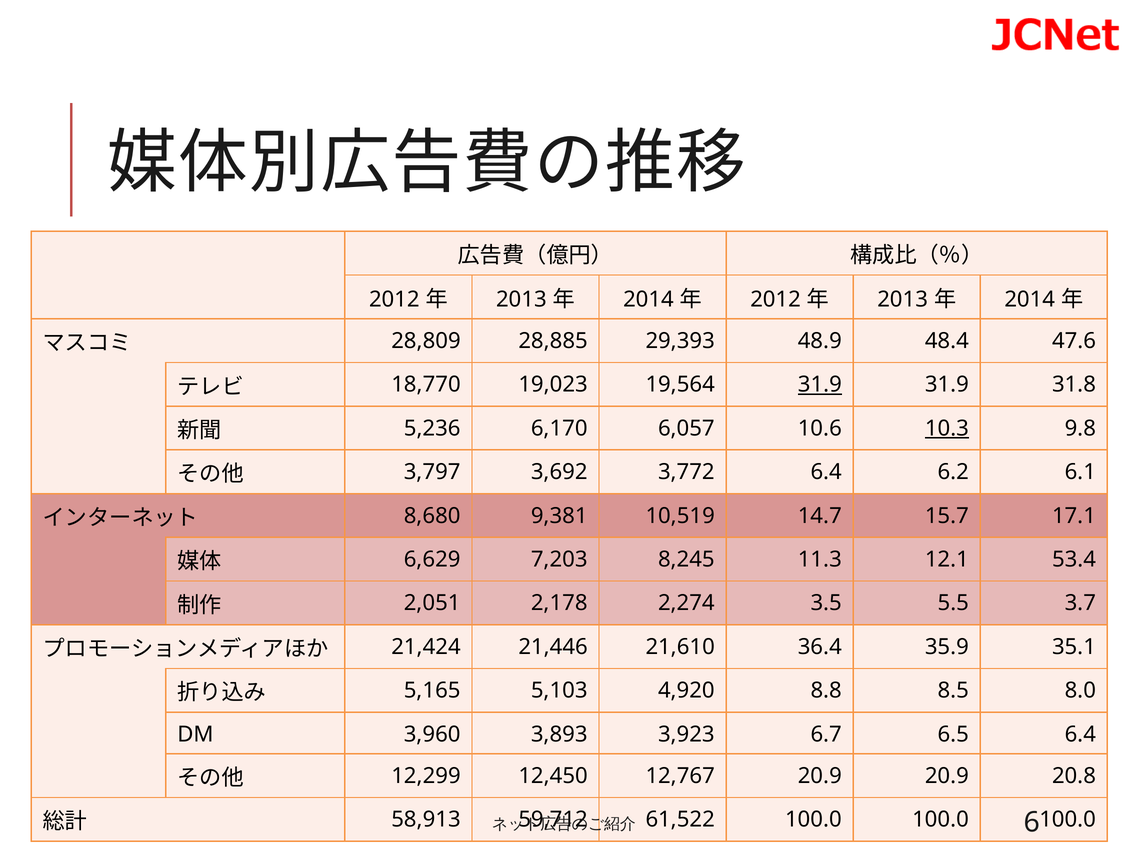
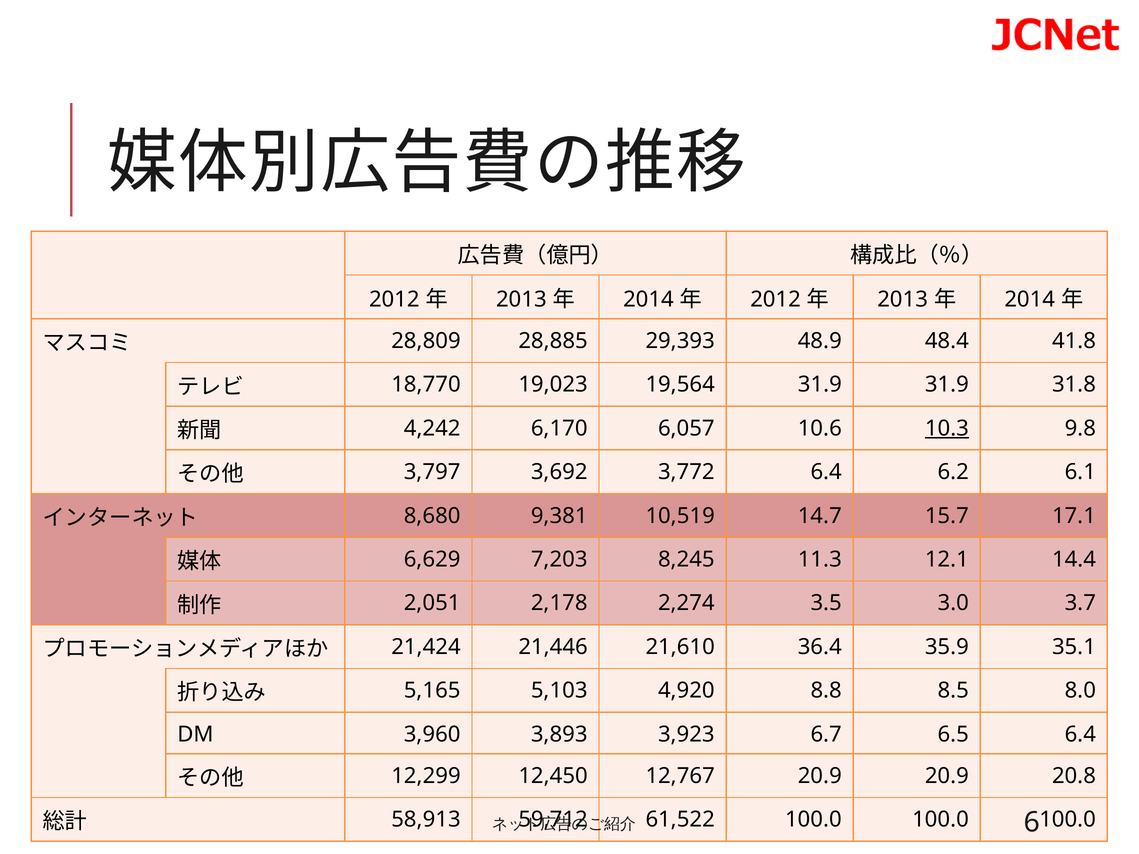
47.6: 47.6 -> 41.8
31.9 at (820, 385) underline: present -> none
5,236: 5,236 -> 4,242
53.4: 53.4 -> 14.4
5.5: 5.5 -> 3.0
